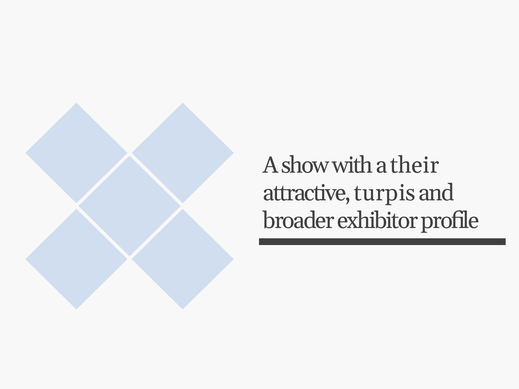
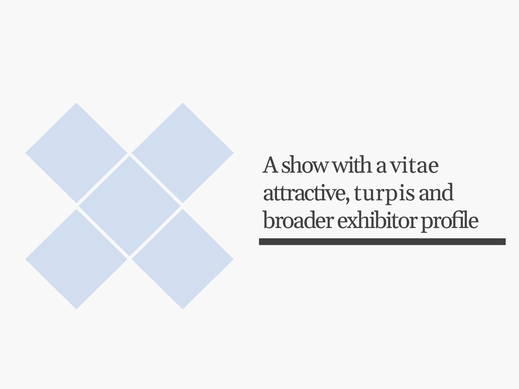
their: their -> vitae
